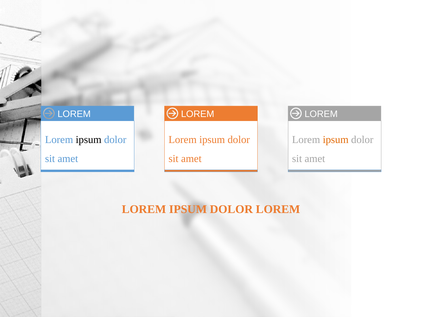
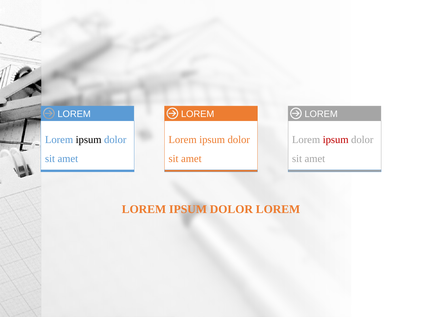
ipsum at (336, 139) colour: orange -> red
